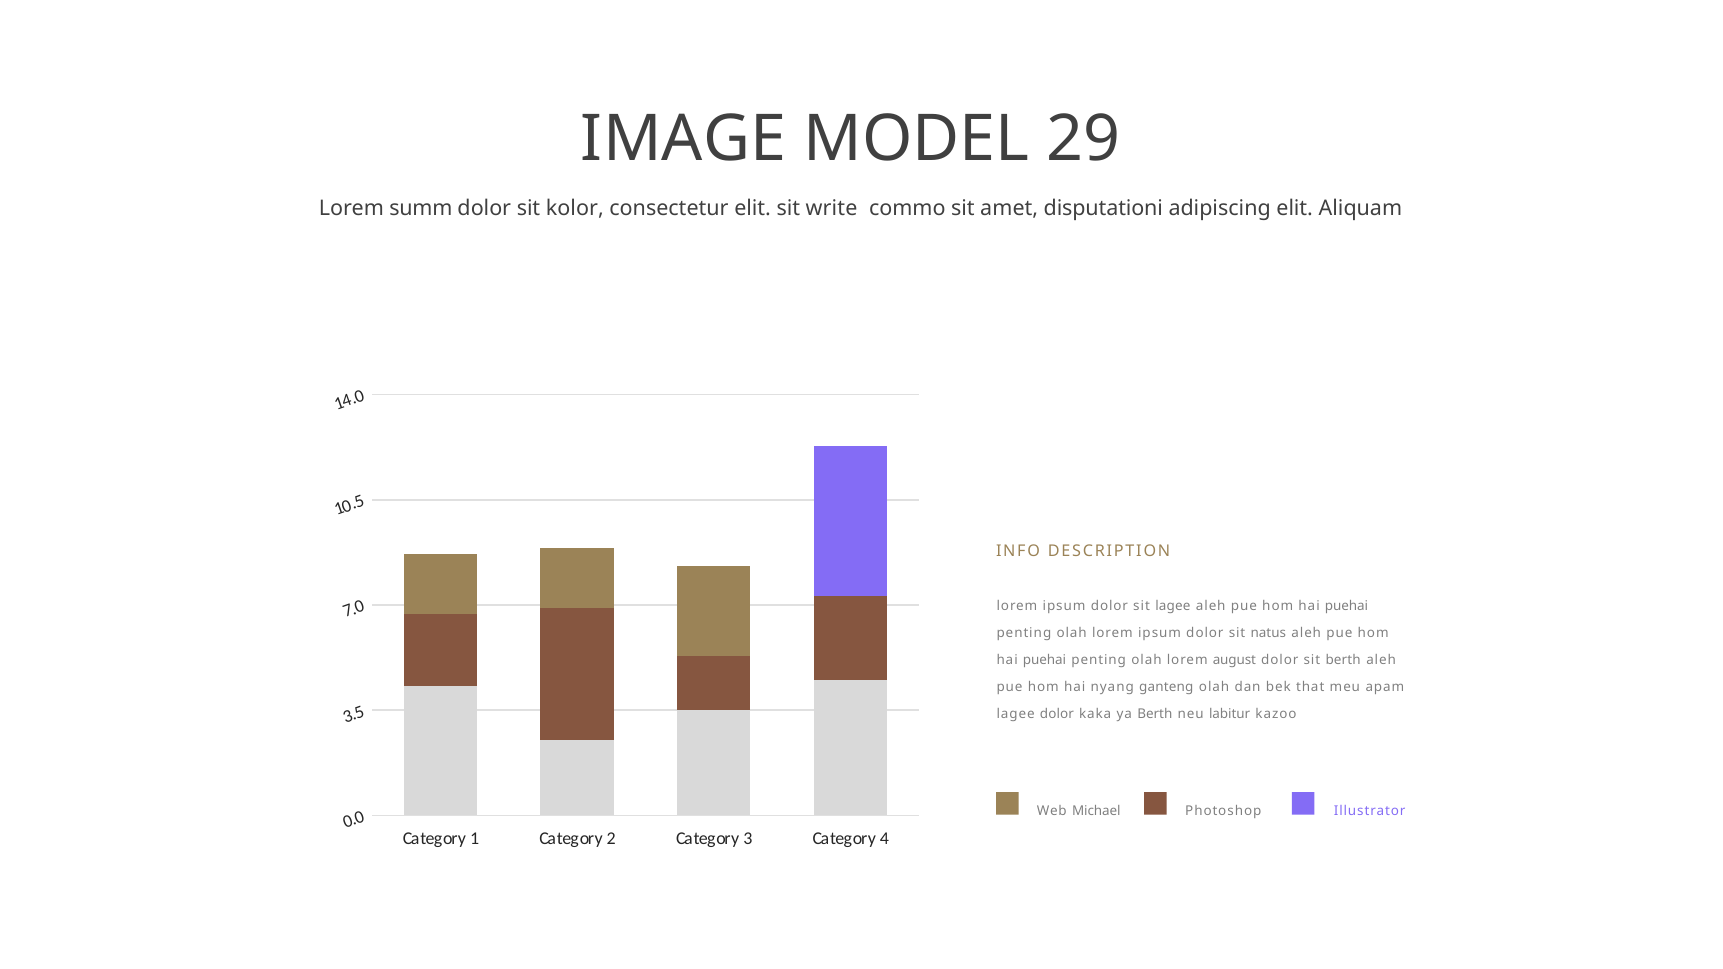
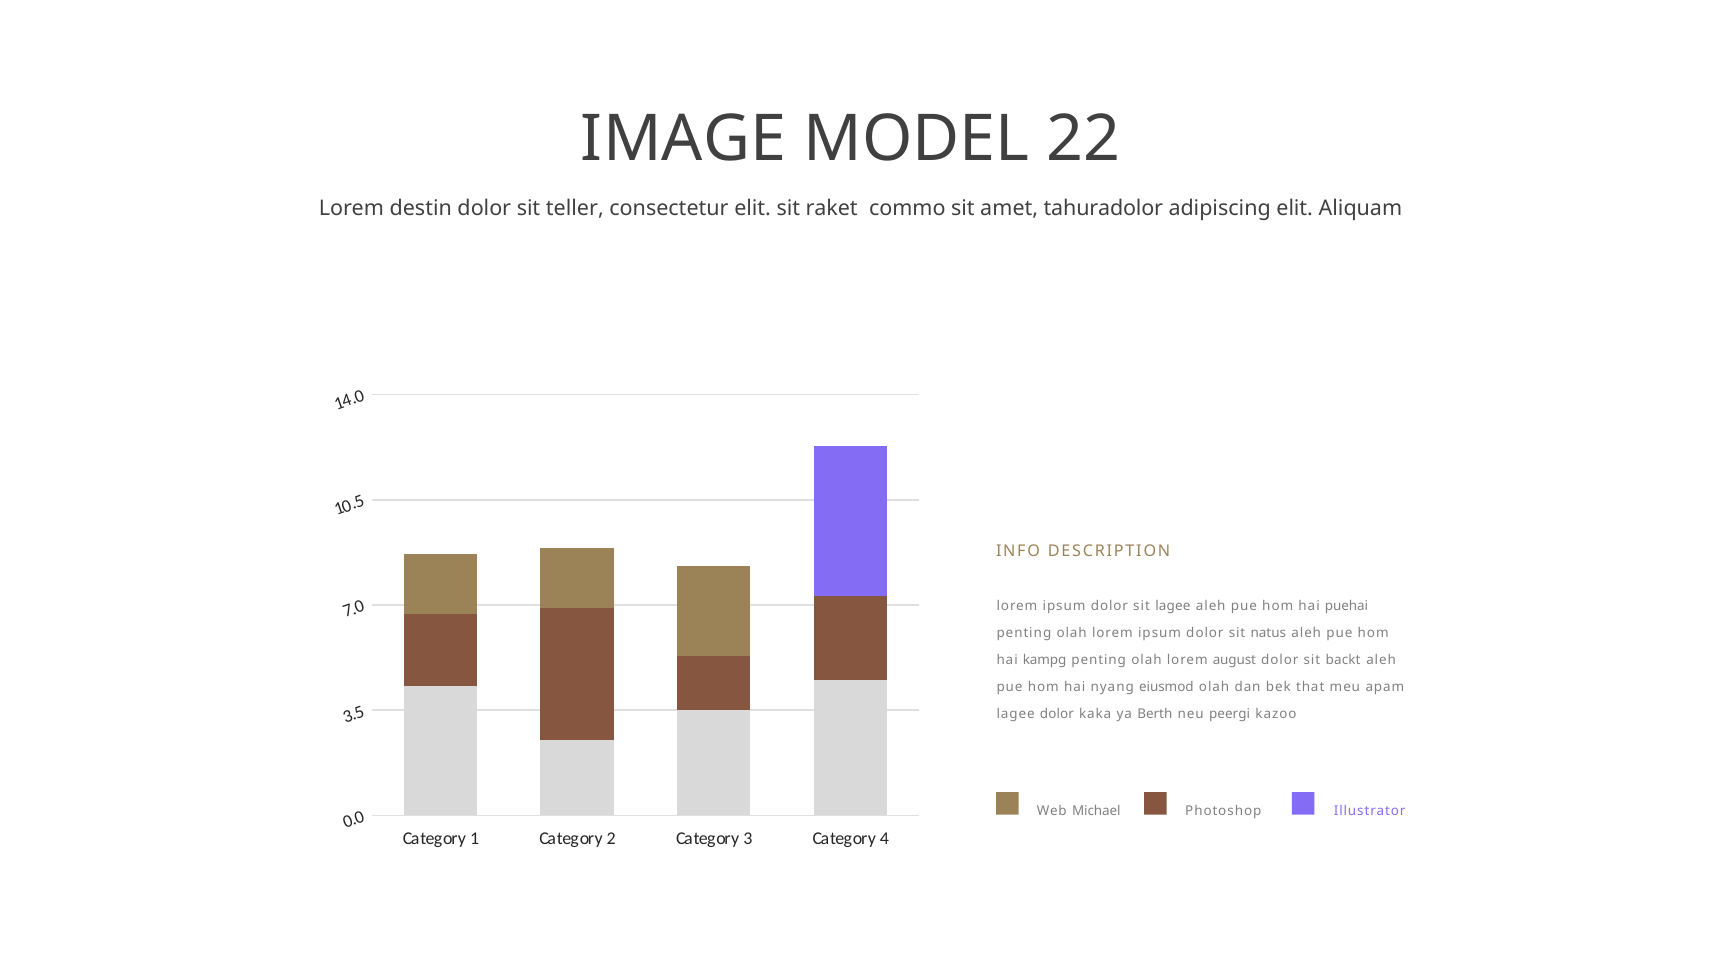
29: 29 -> 22
summ: summ -> destin
kolor: kolor -> teller
write: write -> raket
disputationi: disputationi -> tahuradolor
puehai at (1045, 660): puehai -> kampg
sit berth: berth -> backt
ganteng: ganteng -> eiusmod
labitur: labitur -> peergi
